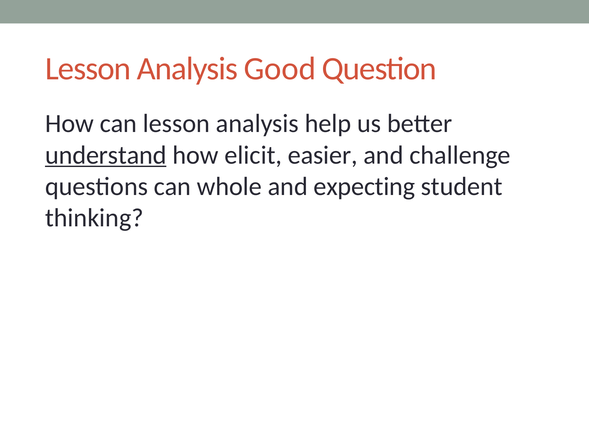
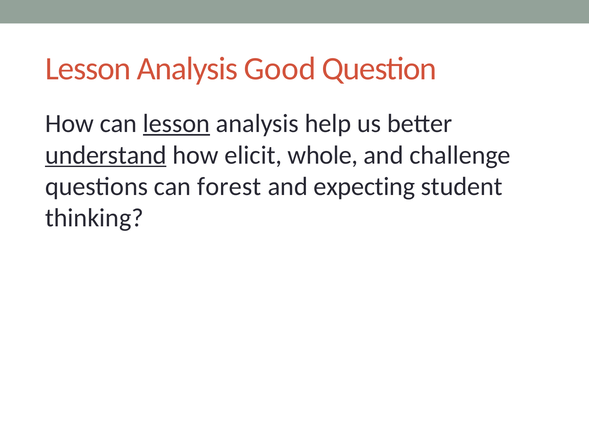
lesson at (176, 124) underline: none -> present
easier: easier -> whole
whole: whole -> forest
